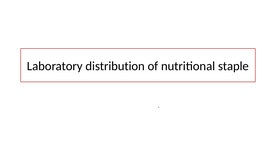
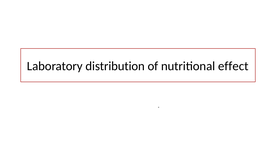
staple: staple -> effect
